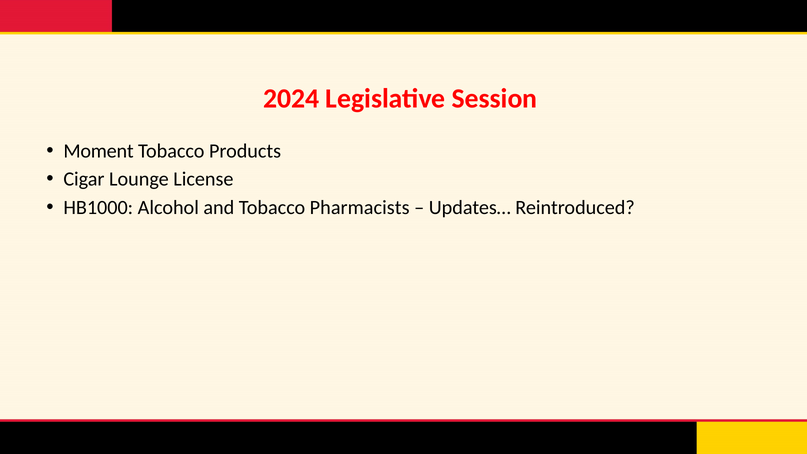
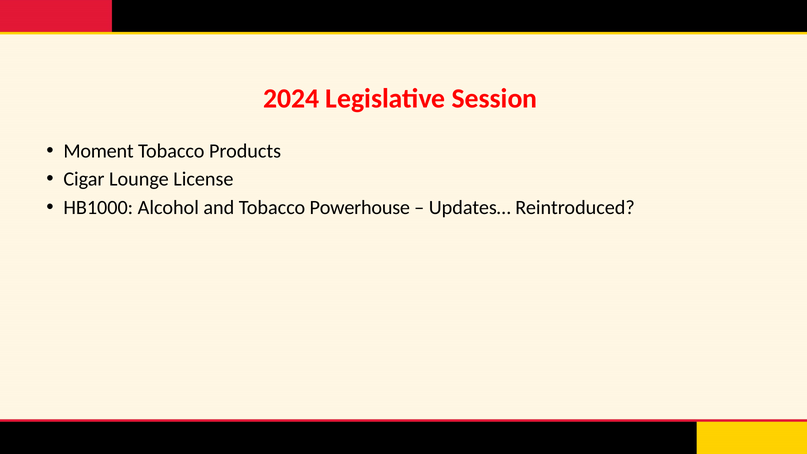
Pharmacists: Pharmacists -> Powerhouse
